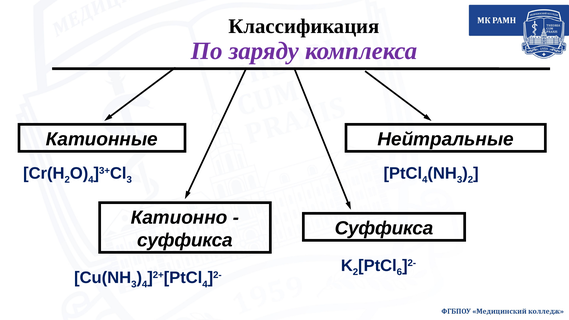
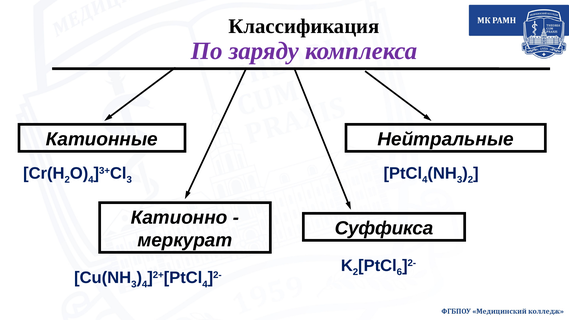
суффикса at (185, 240): суффикса -> меркурат
